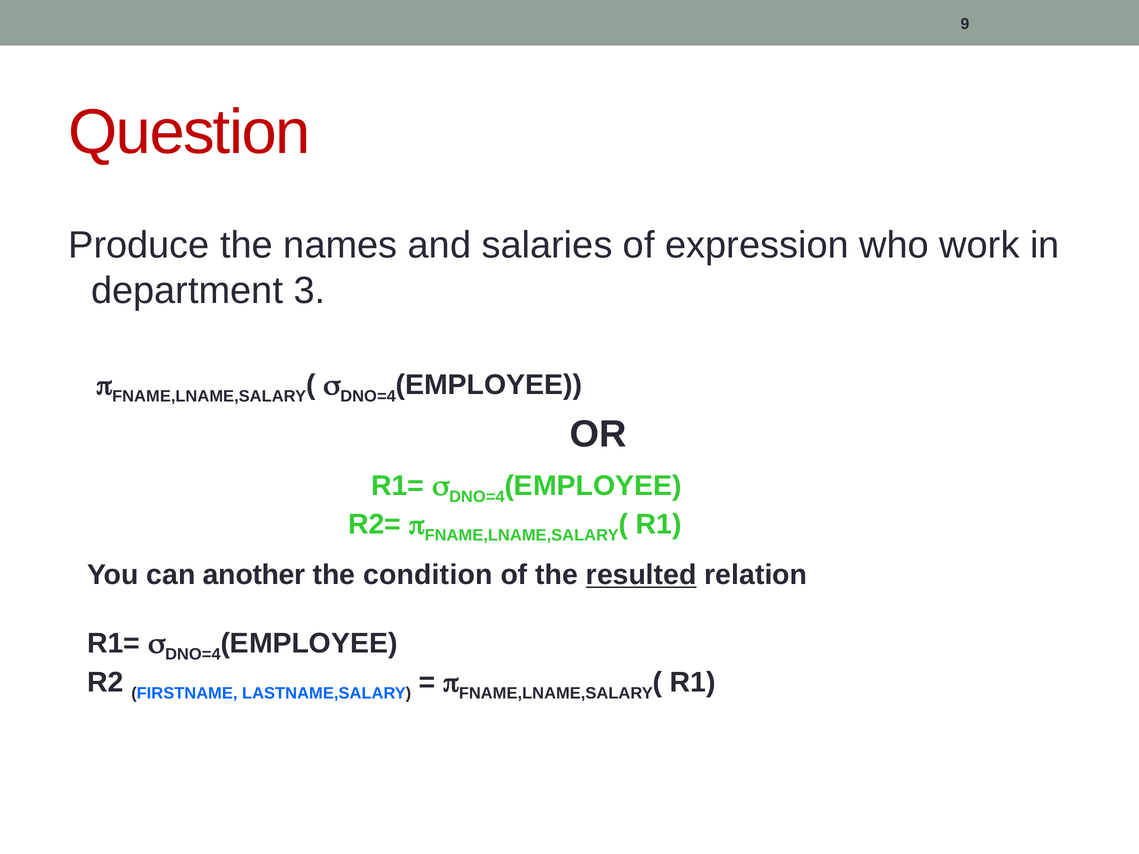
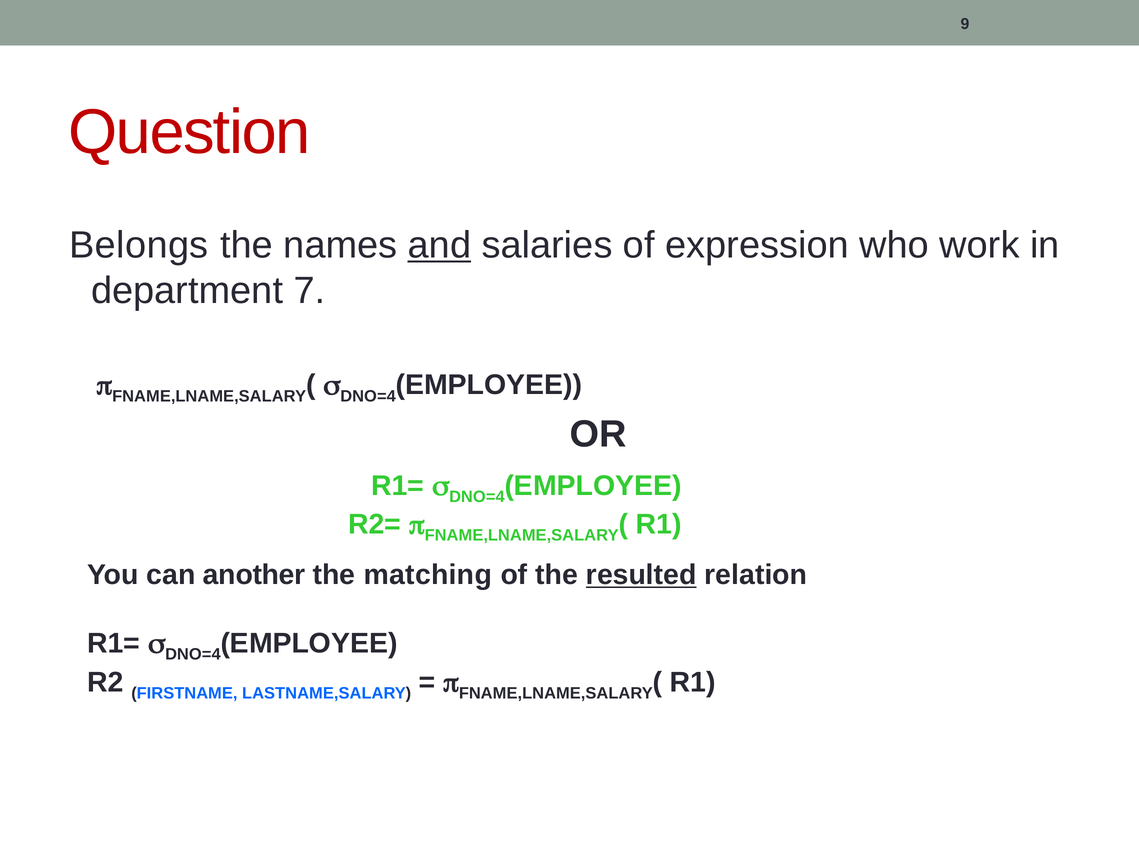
Produce: Produce -> Belongs
and underline: none -> present
3: 3 -> 7
condition: condition -> matching
